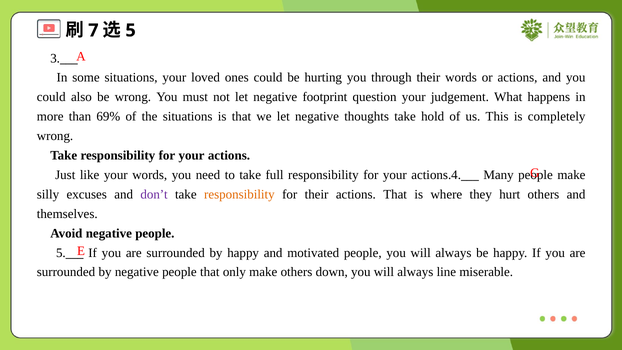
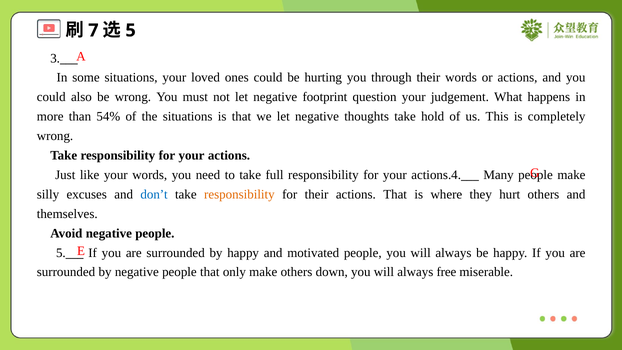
69%: 69% -> 54%
don’t colour: purple -> blue
line: line -> free
